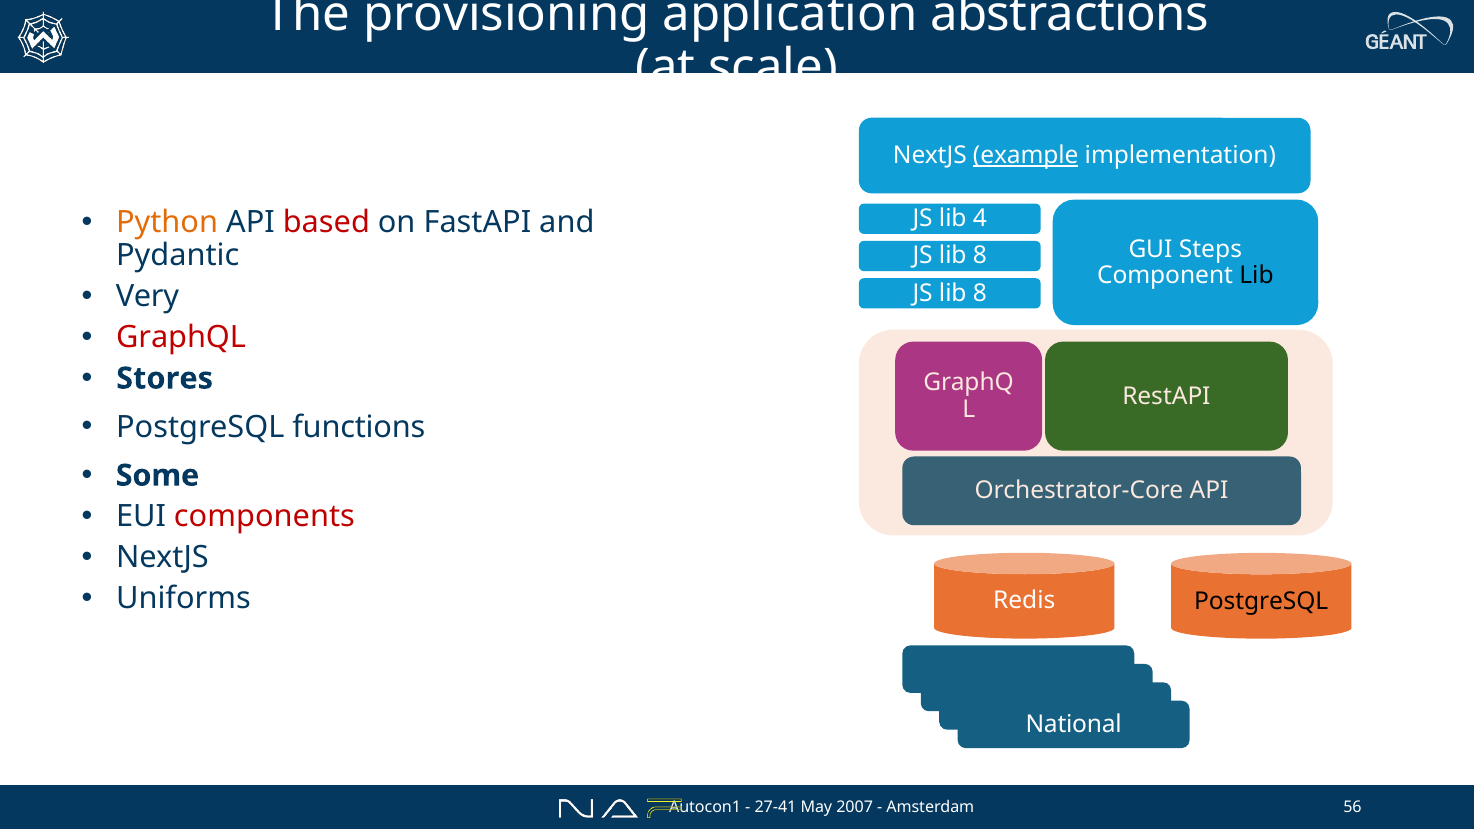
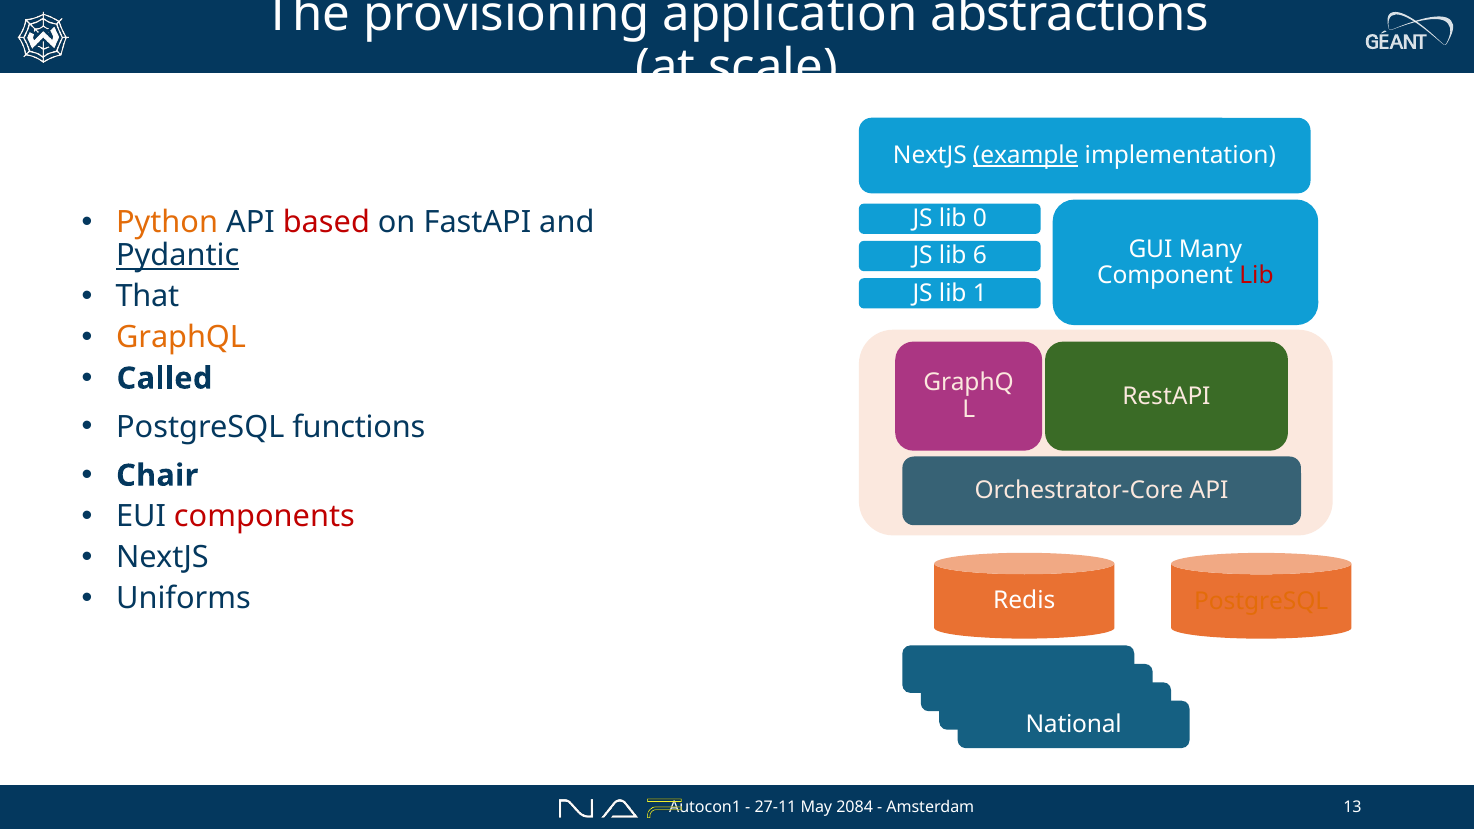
4: 4 -> 0
Steps: Steps -> Many
Pydantic underline: none -> present
8 at (980, 256): 8 -> 6
Lib at (1257, 275) colour: black -> red
Very: Very -> That
8 at (980, 293): 8 -> 1
GraphQL colour: red -> orange
Stores: Stores -> Called
Some: Some -> Chair
PostgreSQL at (1261, 601) colour: black -> orange
27-41: 27-41 -> 27-11
2007: 2007 -> 2084
56: 56 -> 13
